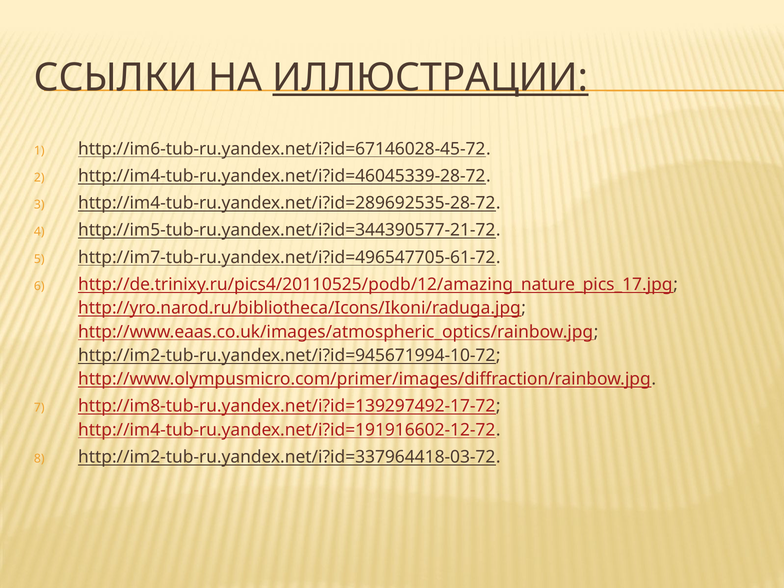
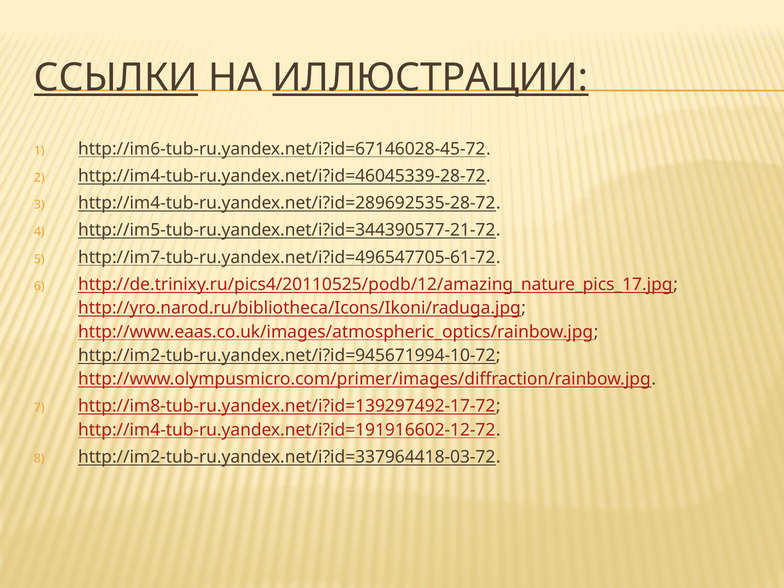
ССЫЛКИ underline: none -> present
